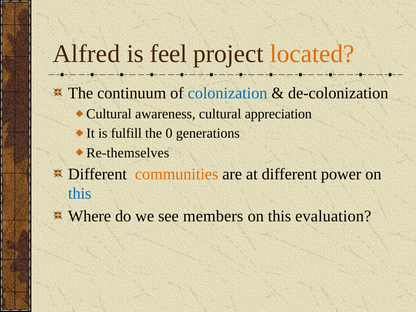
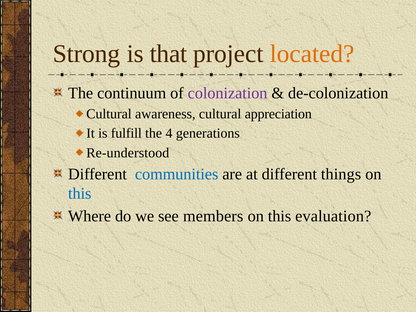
Alfred: Alfred -> Strong
feel: feel -> that
colonization colour: blue -> purple
0: 0 -> 4
Re-themselves: Re-themselves -> Re-understood
communities colour: orange -> blue
power: power -> things
